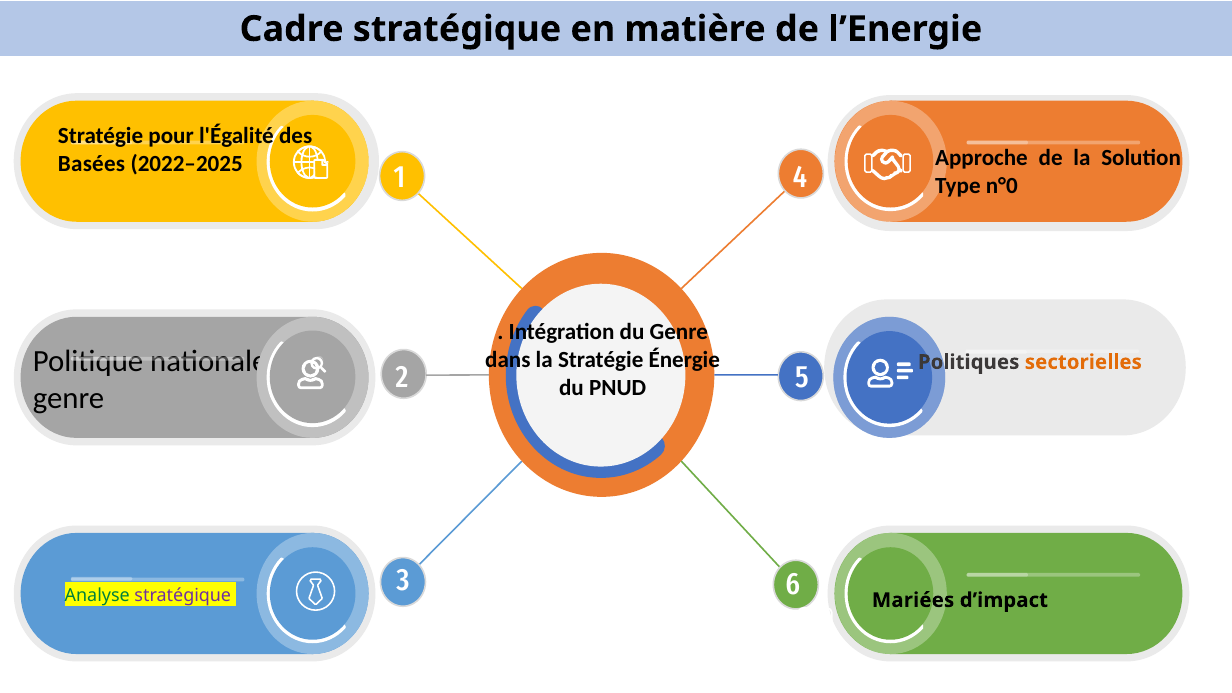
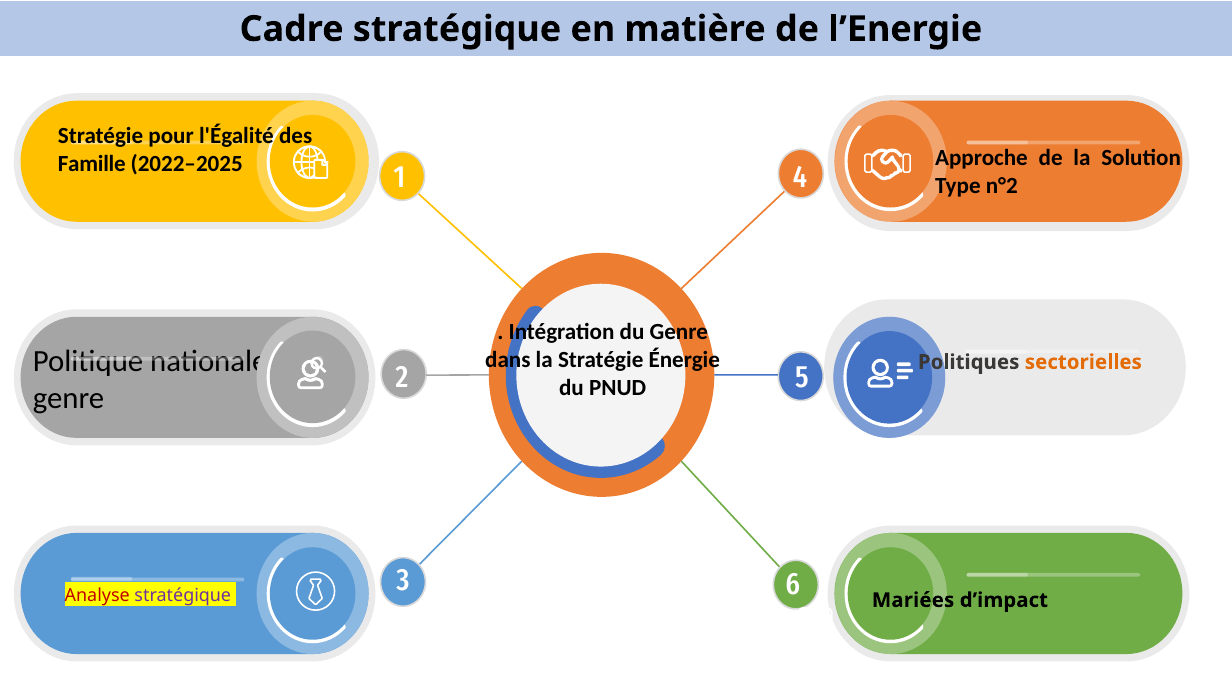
Basées: Basées -> Famille
n°0: n°0 -> n°2
Analyse colour: green -> red
